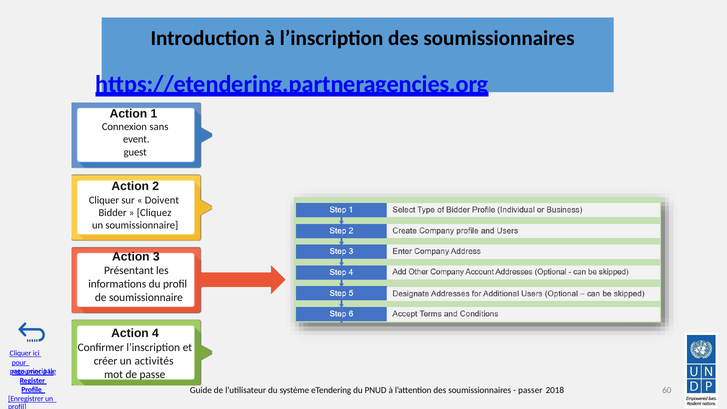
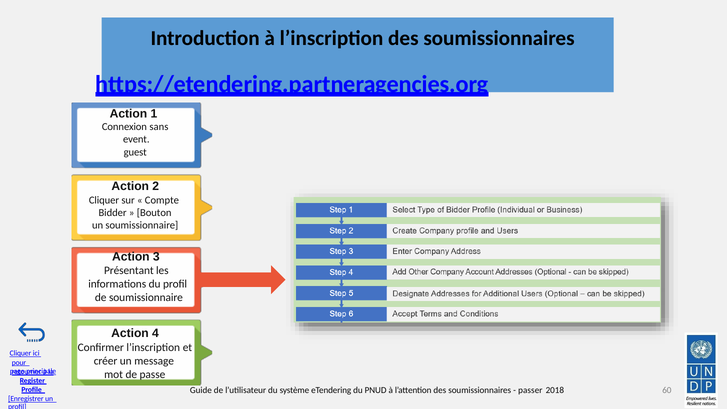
Doivent: Doivent -> Compte
Cliquez: Cliquez -> Bouton
activités: activités -> message
